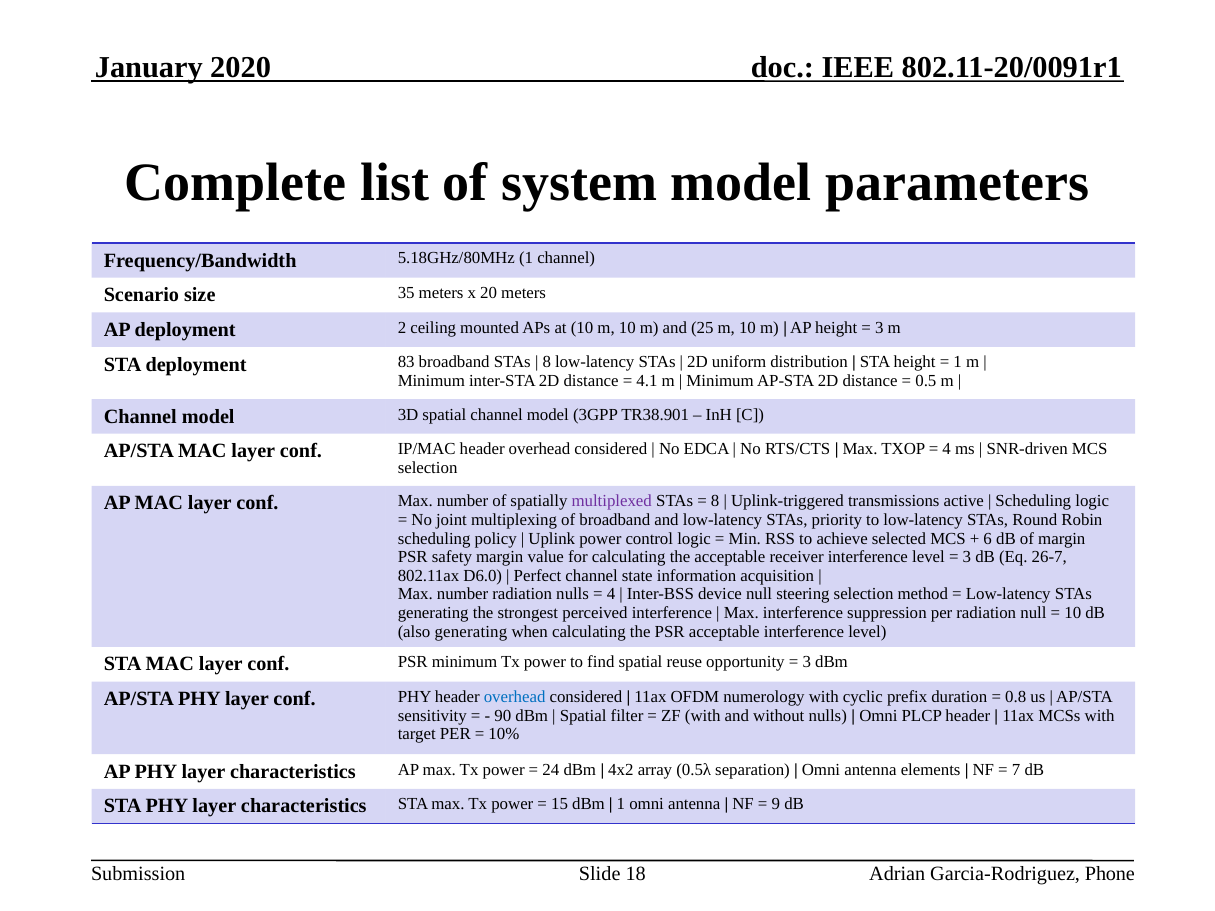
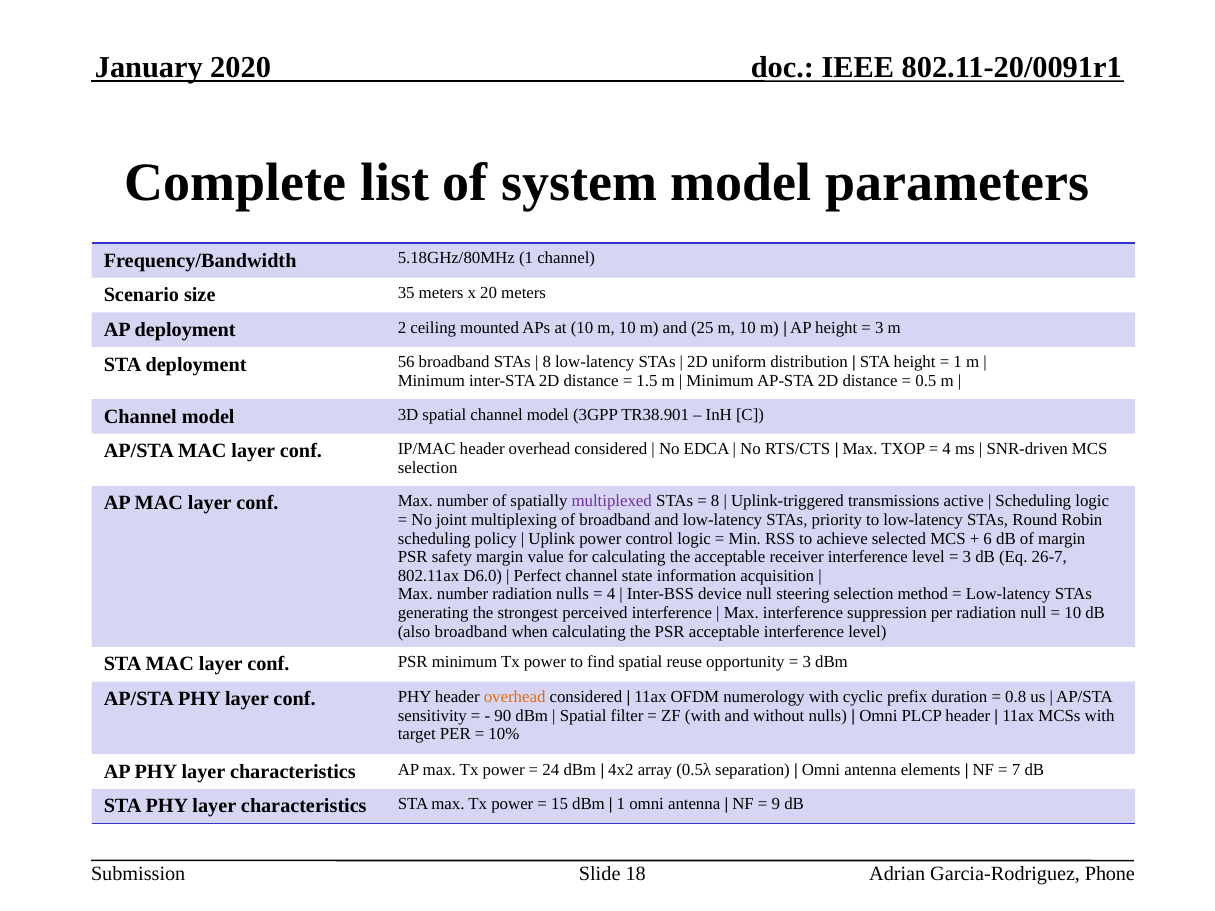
83: 83 -> 56
4.1: 4.1 -> 1.5
also generating: generating -> broadband
overhead at (515, 697) colour: blue -> orange
